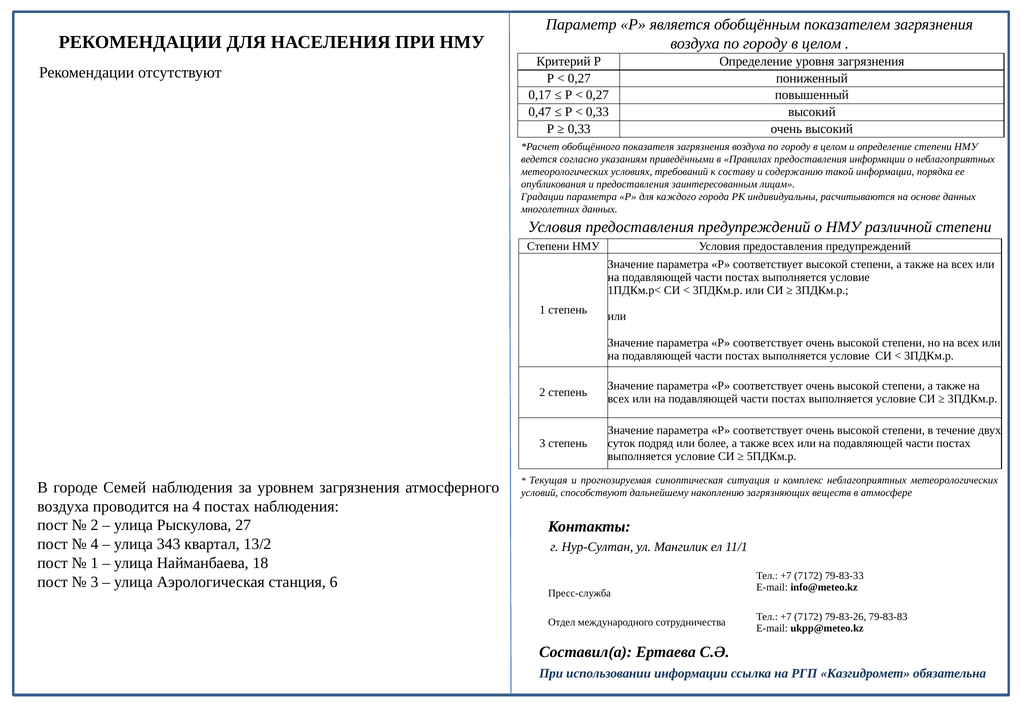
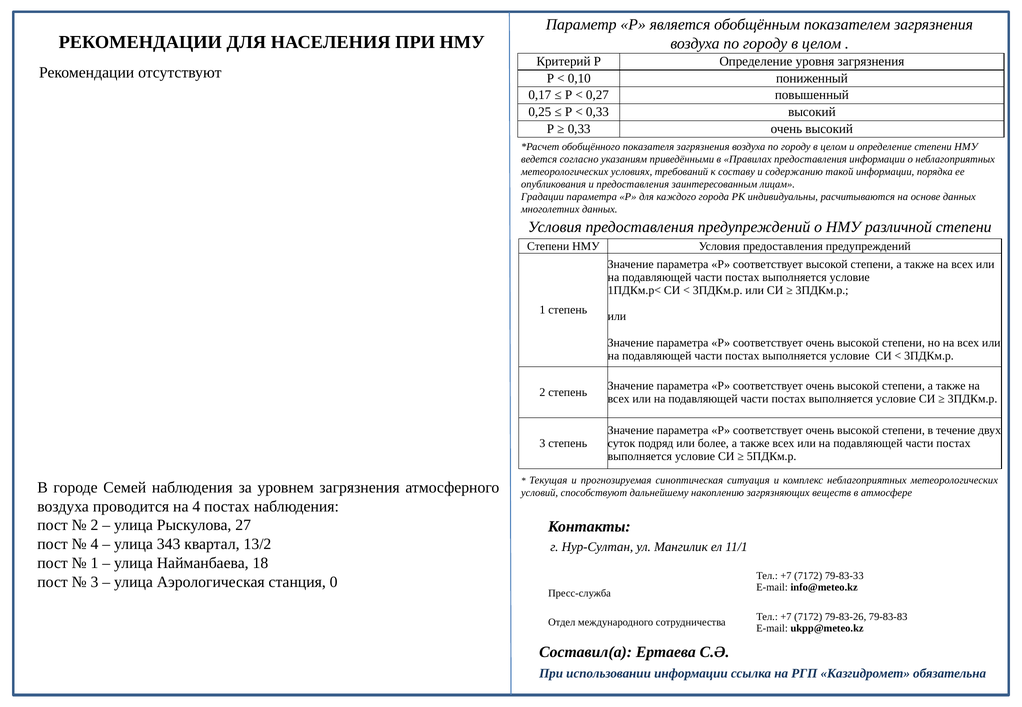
0,27 at (579, 78): 0,27 -> 0,10
0,47: 0,47 -> 0,25
6: 6 -> 0
